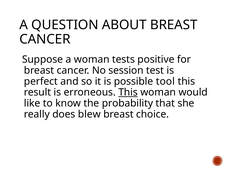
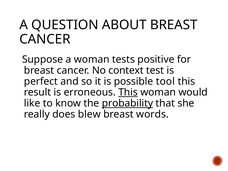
session: session -> context
probability underline: none -> present
choice: choice -> words
